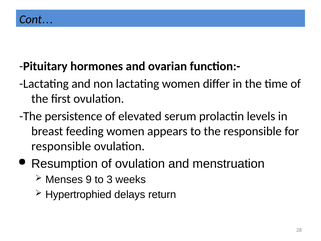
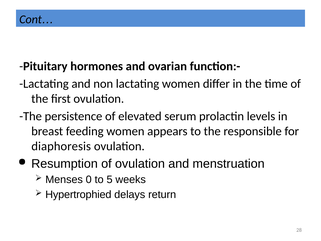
responsible at (61, 146): responsible -> diaphoresis
9: 9 -> 0
3: 3 -> 5
